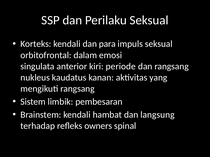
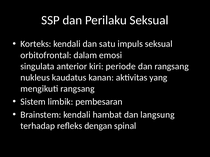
para: para -> satu
owners: owners -> dengan
